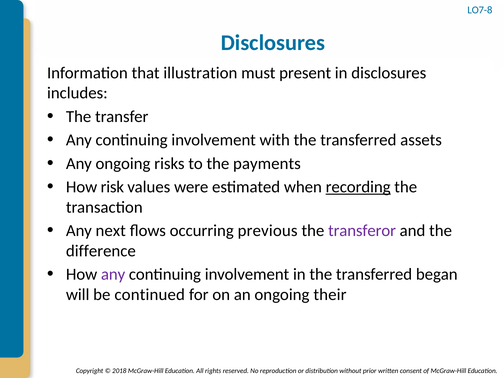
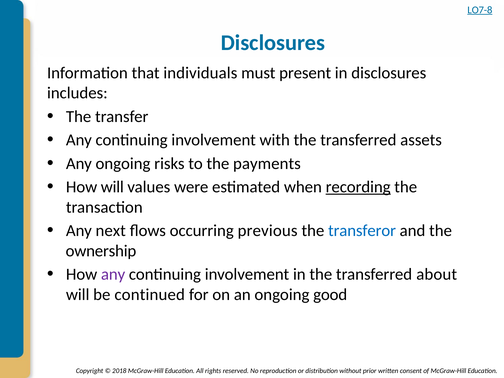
LO7-8 underline: none -> present
illustration: illustration -> individuals
How risk: risk -> will
transferor colour: purple -> blue
difference: difference -> ownership
began: began -> about
their: their -> good
